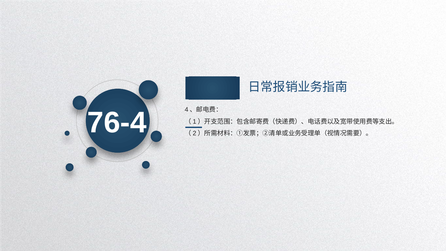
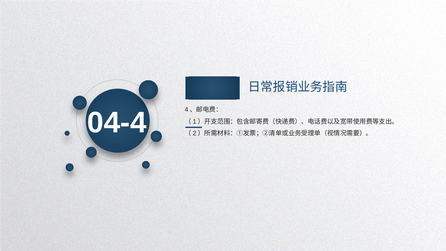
76-4: 76-4 -> 04-4
